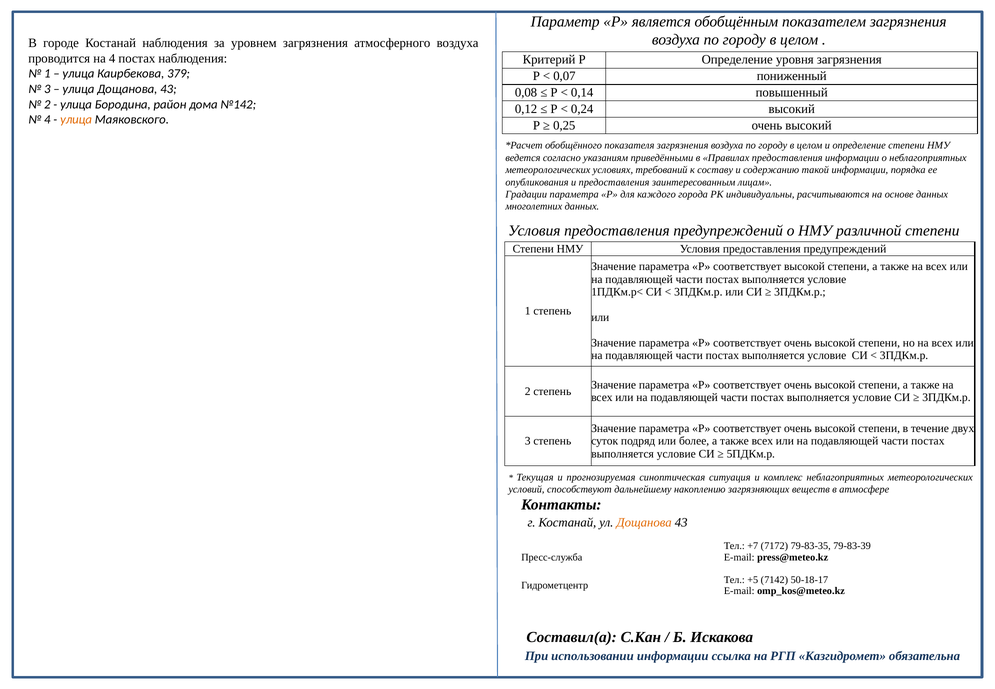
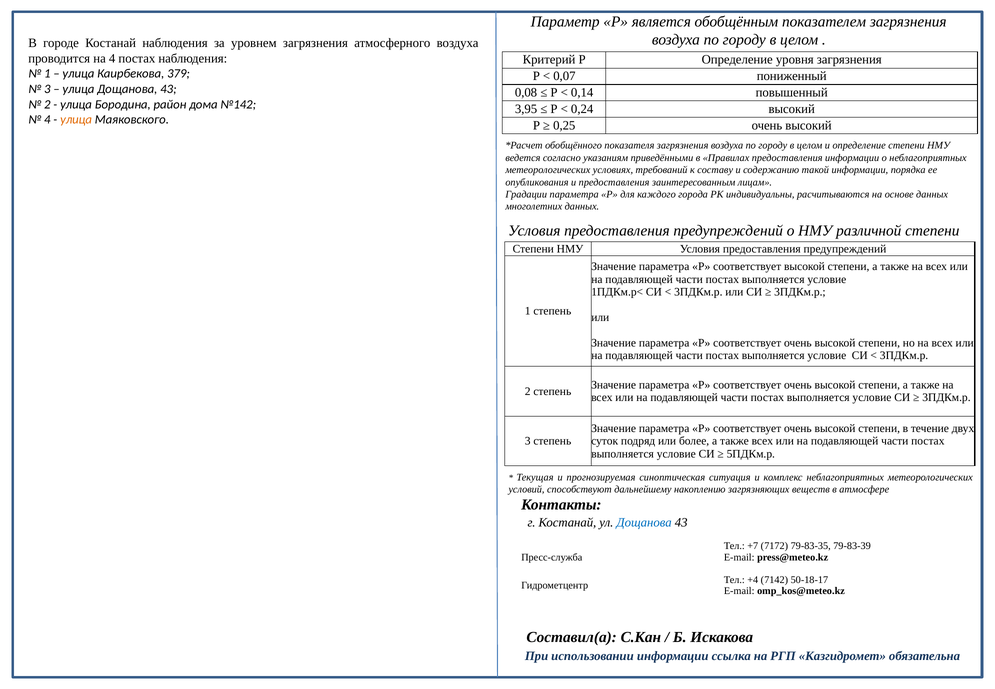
0,12: 0,12 -> 3,95
Дощанова at (644, 522) colour: orange -> blue
+5: +5 -> +4
